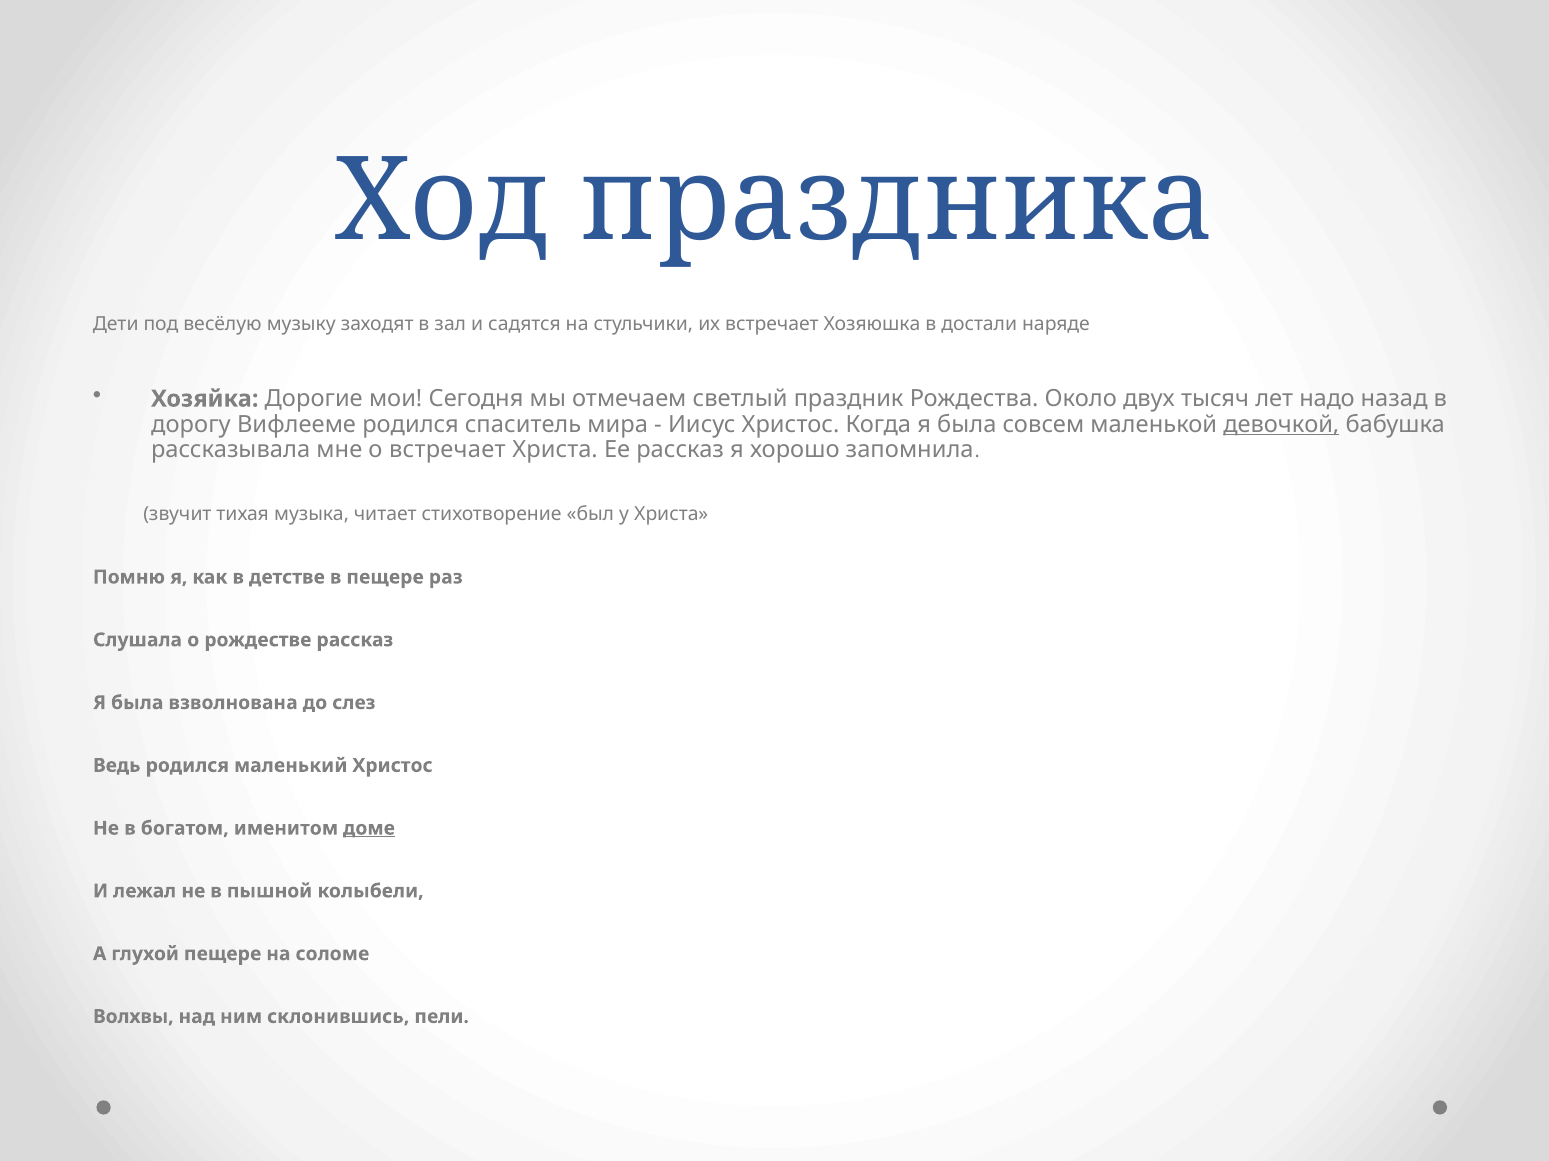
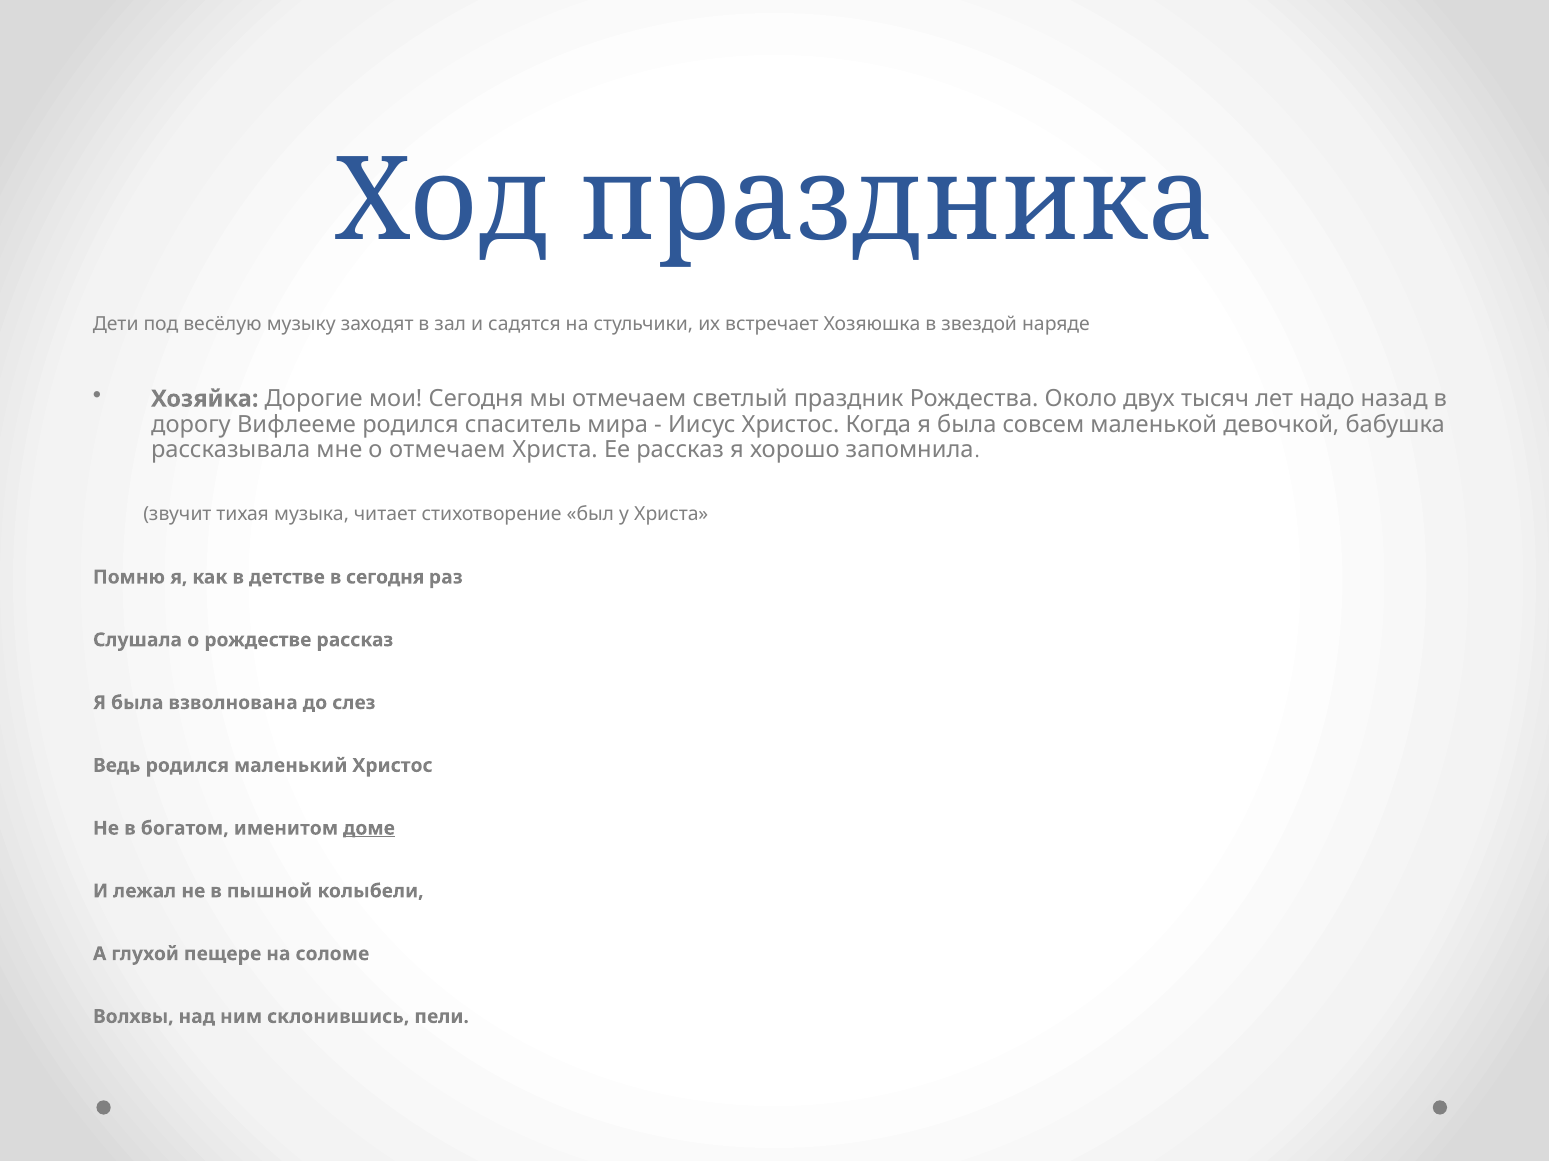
достали: достали -> звездой
девочкой underline: present -> none
о встречает: встречает -> отмечаем
в пещере: пещере -> сегодня
